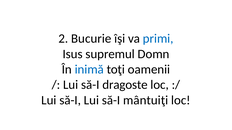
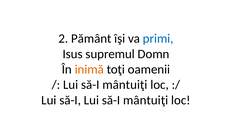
Bucurie: Bucurie -> Pământ
inimă colour: blue -> orange
dragoste at (125, 85): dragoste -> mântuiţi
